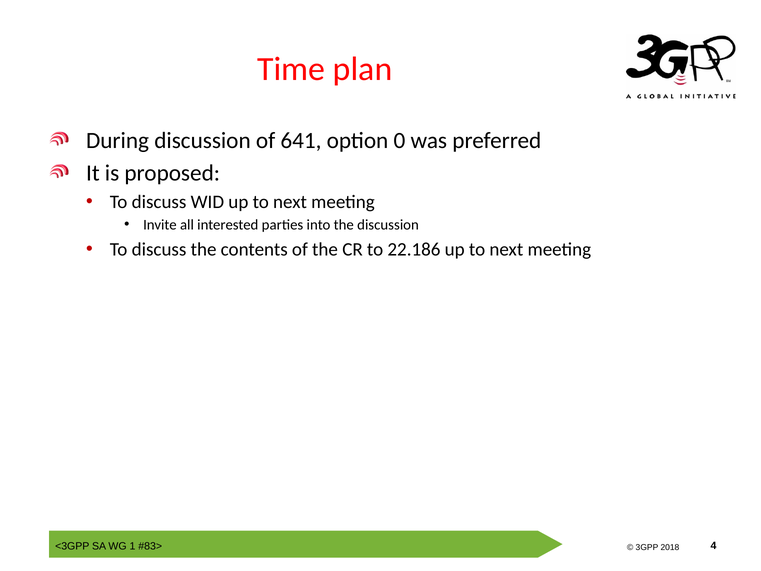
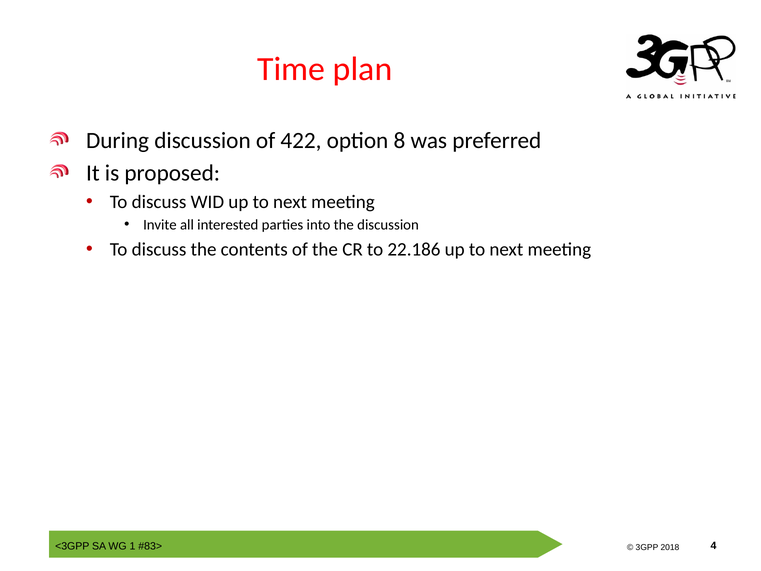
641: 641 -> 422
0: 0 -> 8
